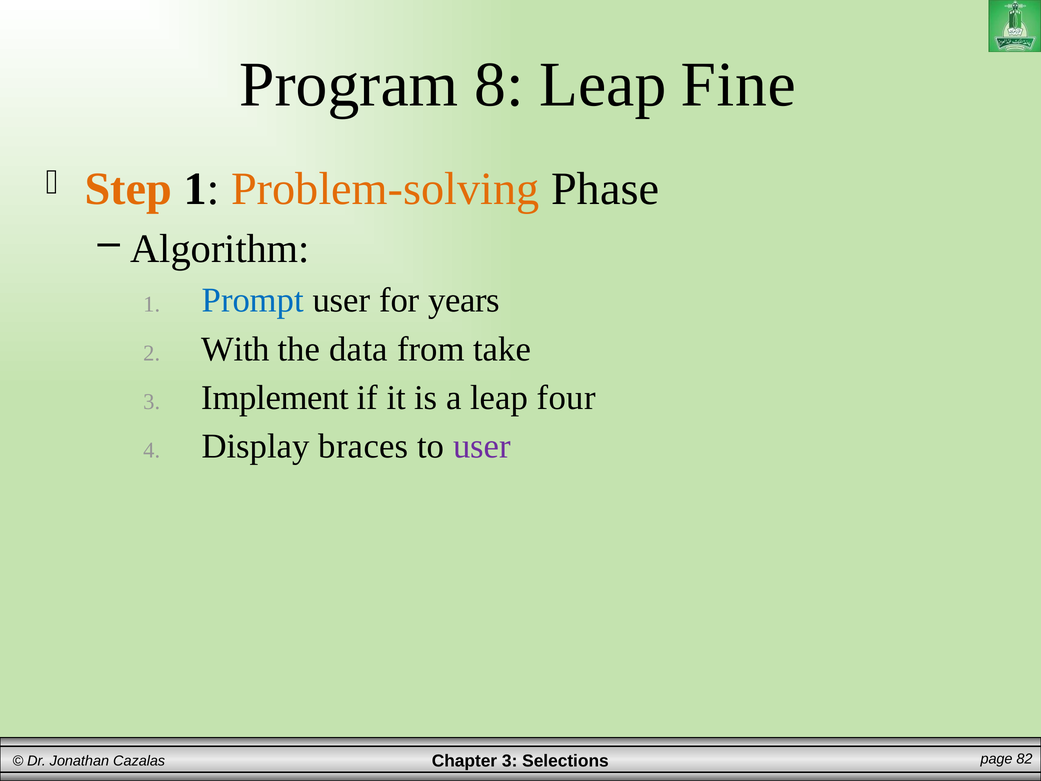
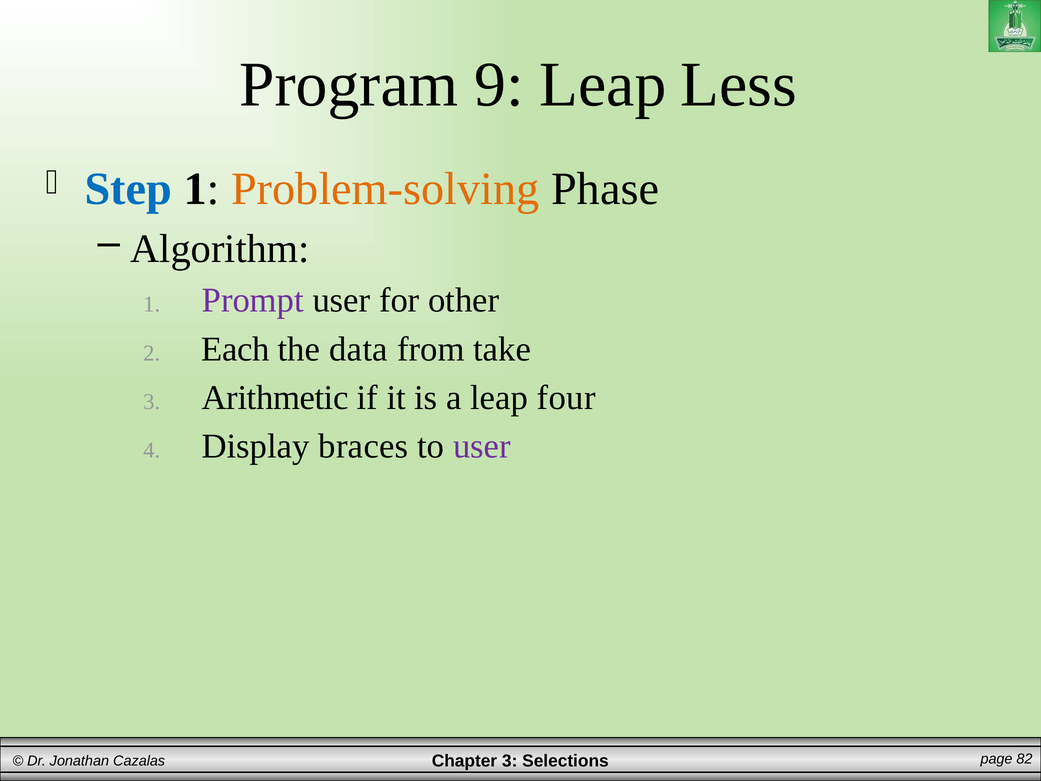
8: 8 -> 9
Fine: Fine -> Less
Step colour: orange -> blue
Prompt colour: blue -> purple
years: years -> other
With: With -> Each
Implement: Implement -> Arithmetic
